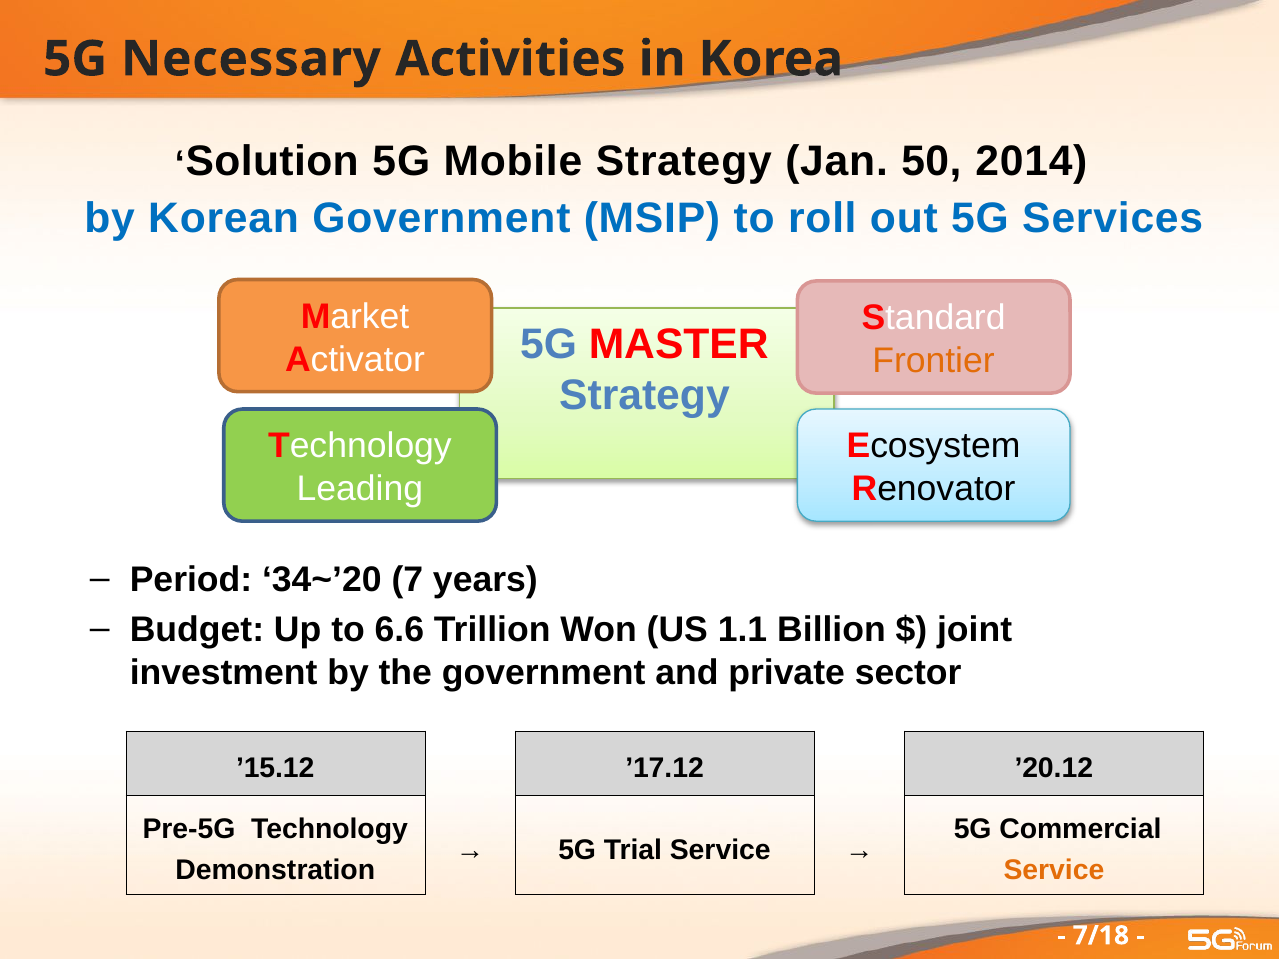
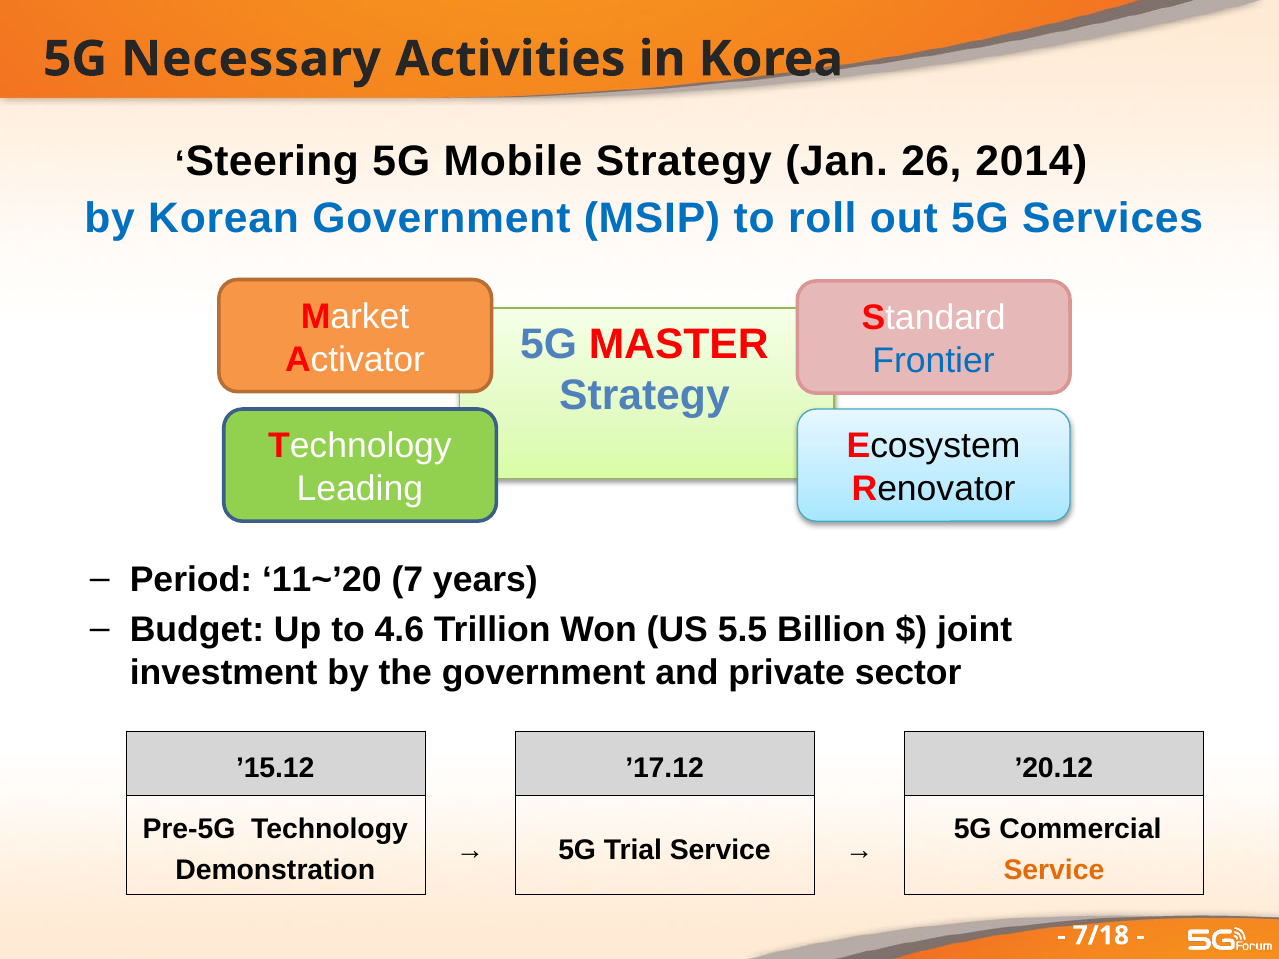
Solution: Solution -> Steering
50: 50 -> 26
Frontier colour: orange -> blue
34~’20: 34~’20 -> 11~’20
6.6: 6.6 -> 4.6
1.1: 1.1 -> 5.5
